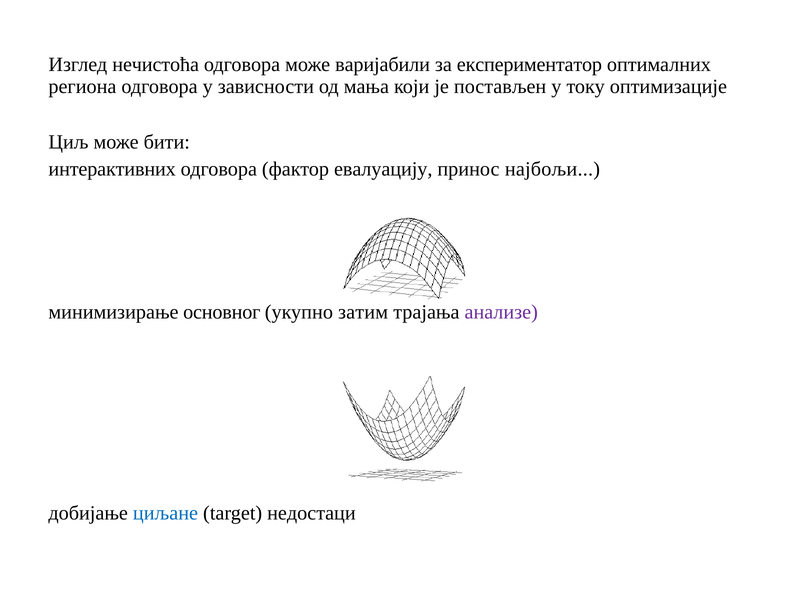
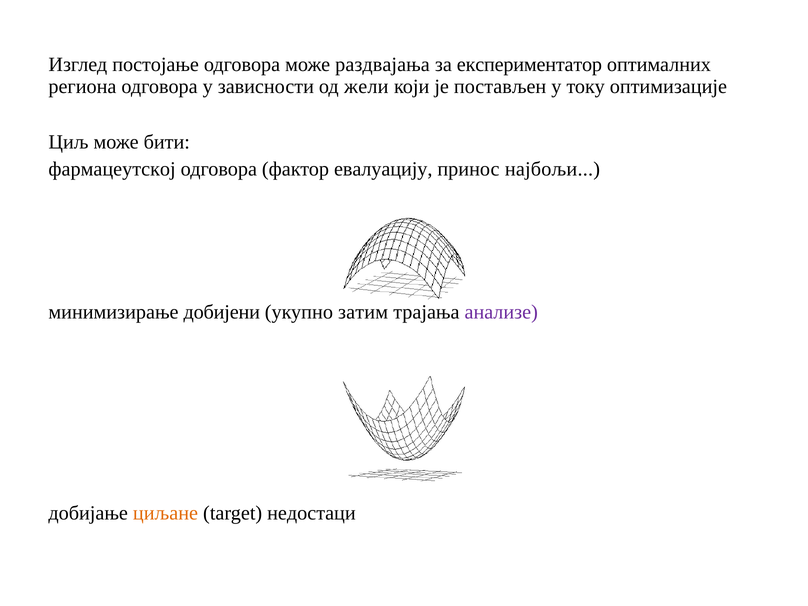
нечистоћа: нечистоћа -> постојање
варијабили: варијабили -> раздвајања
мања: мања -> жели
интерактивних: интерактивних -> фармацеутској
основног: основног -> добијени
циљане colour: blue -> orange
